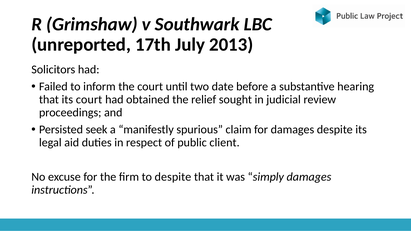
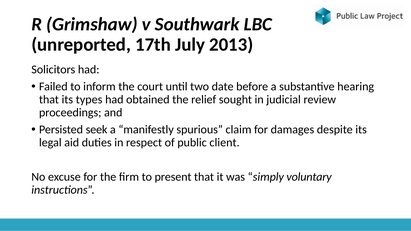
its court: court -> types
to despite: despite -> present
simply damages: damages -> voluntary
